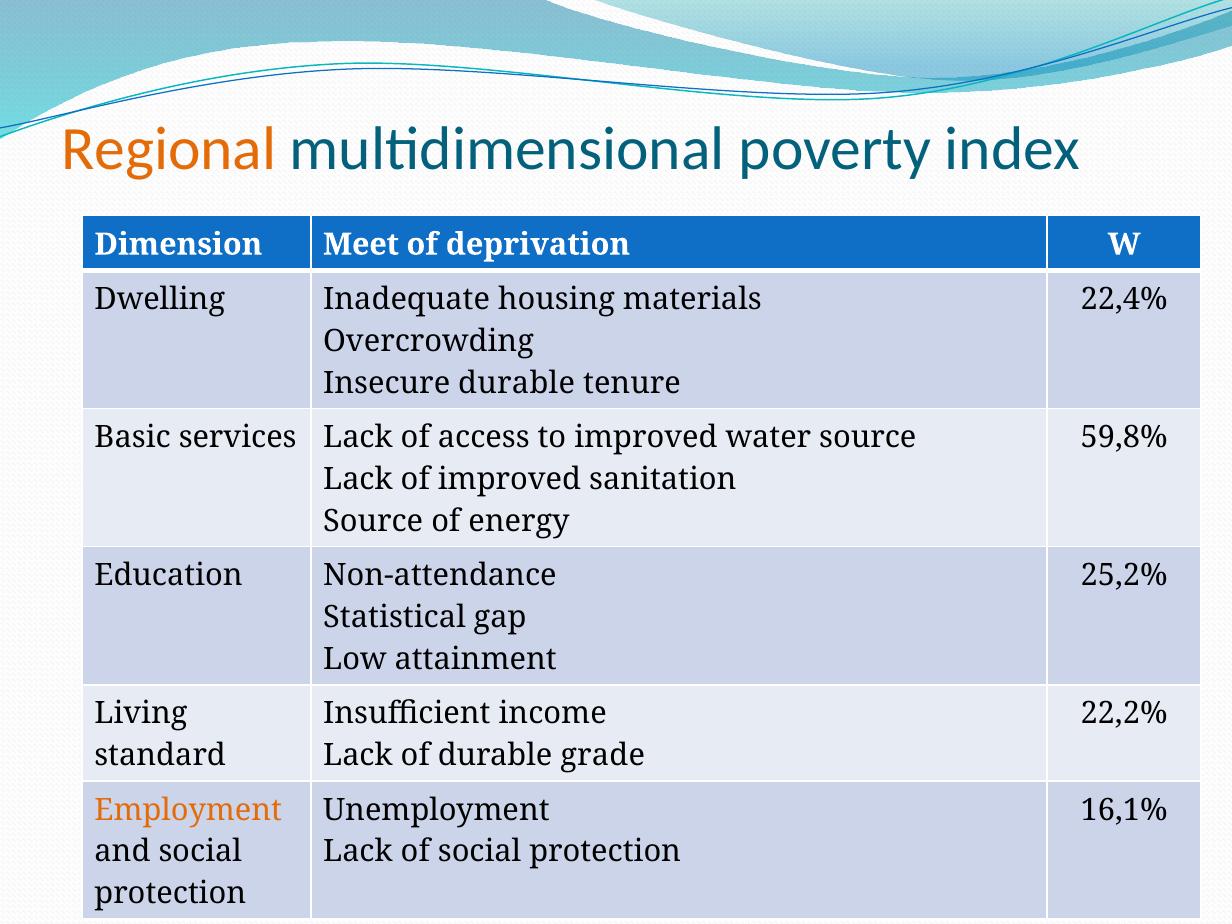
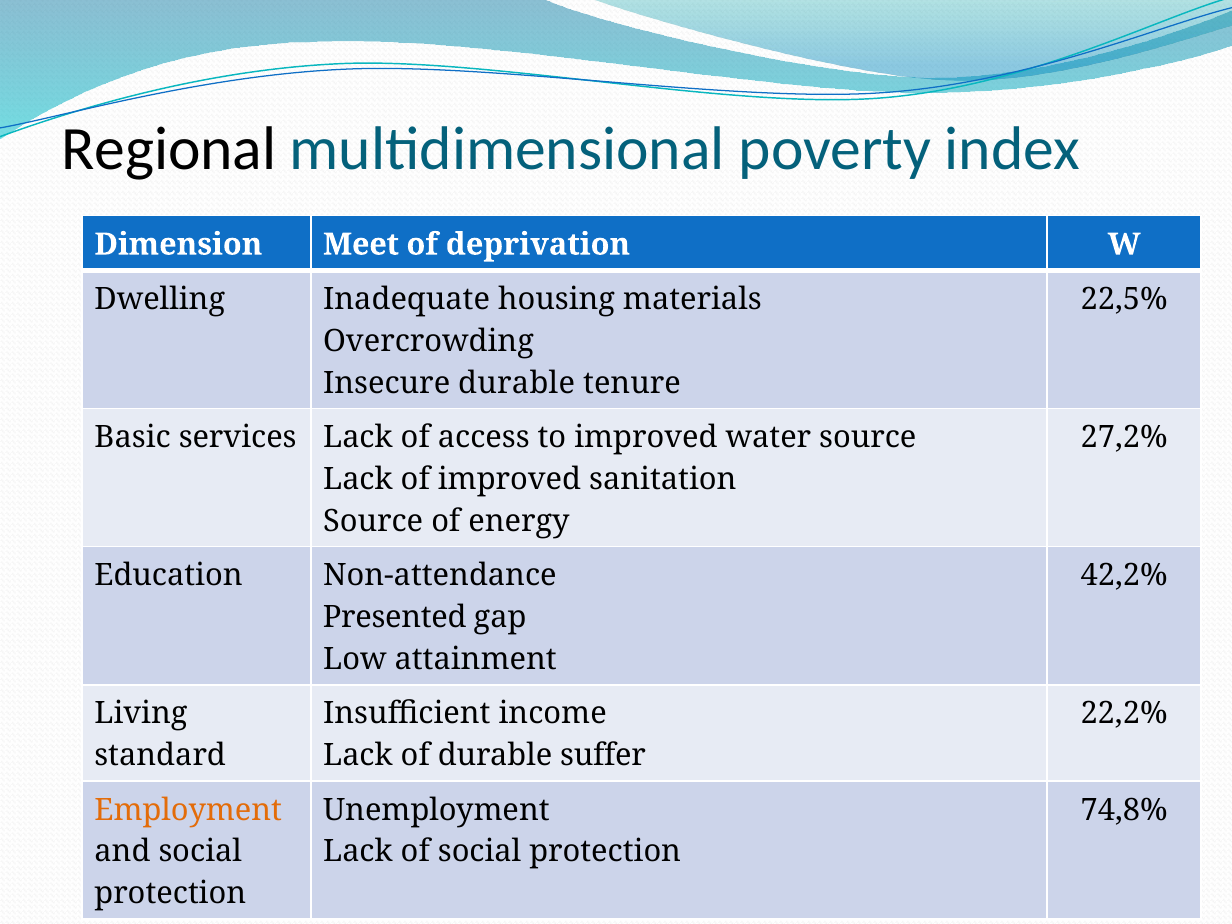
Regional colour: orange -> black
22,4%: 22,4% -> 22,5%
59,8%: 59,8% -> 27,2%
25,2%: 25,2% -> 42,2%
Statistical: Statistical -> Presented
grade: grade -> suffer
16,1%: 16,1% -> 74,8%
